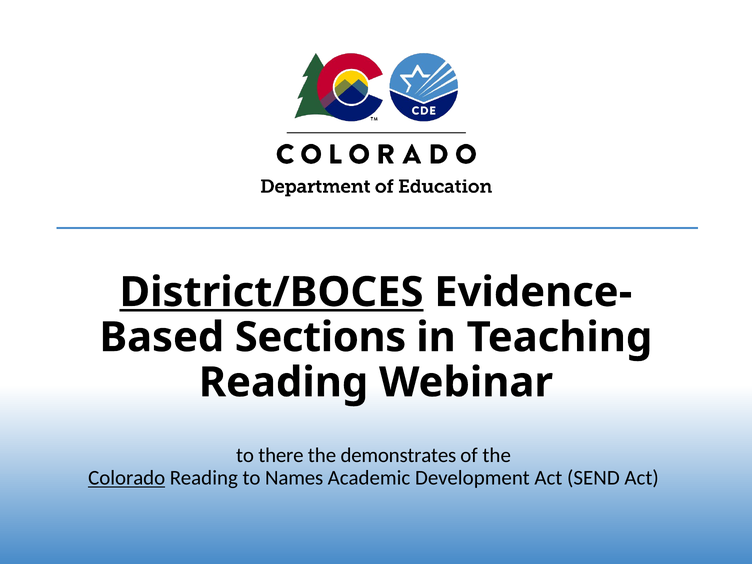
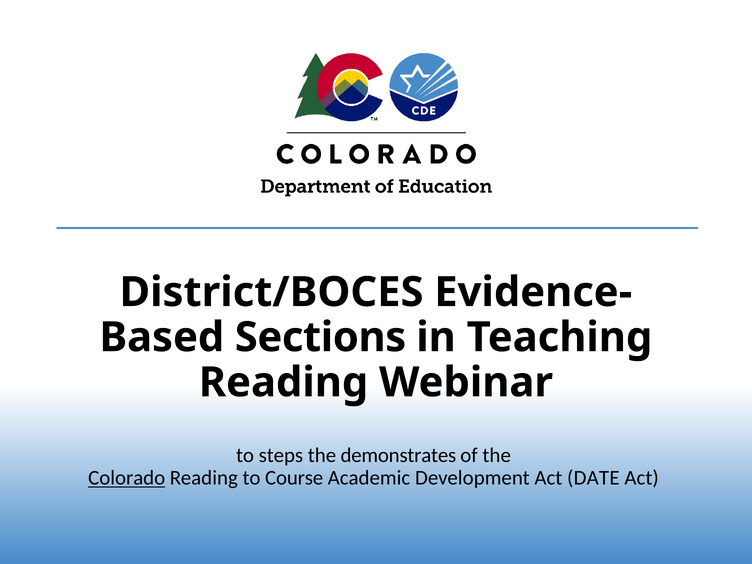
District/BOCES underline: present -> none
there: there -> steps
Names: Names -> Course
SEND: SEND -> DATE
